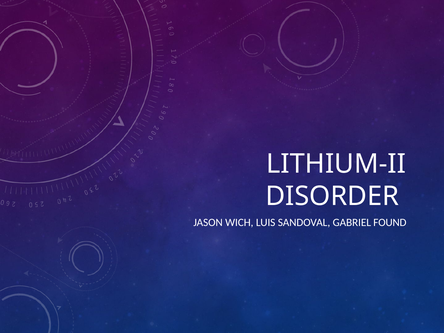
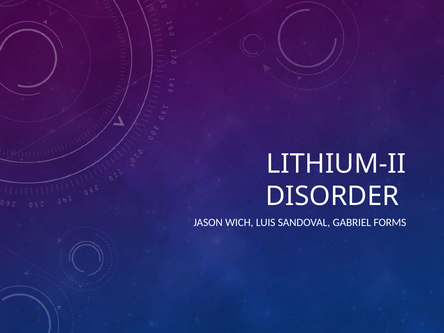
FOUND: FOUND -> FORMS
